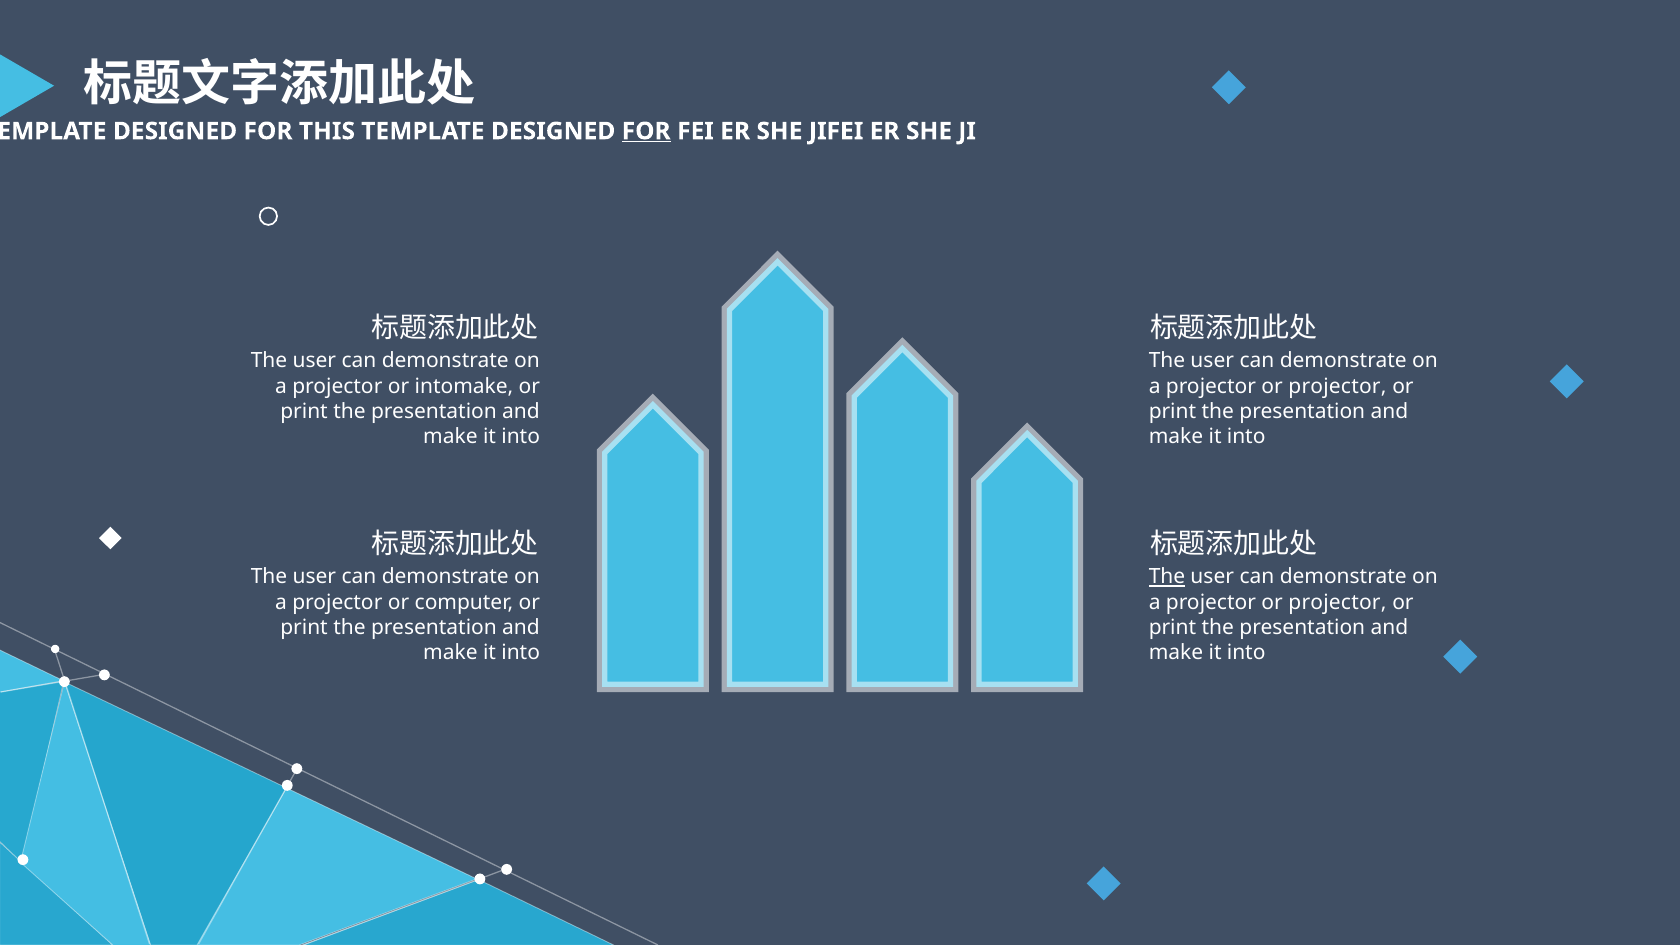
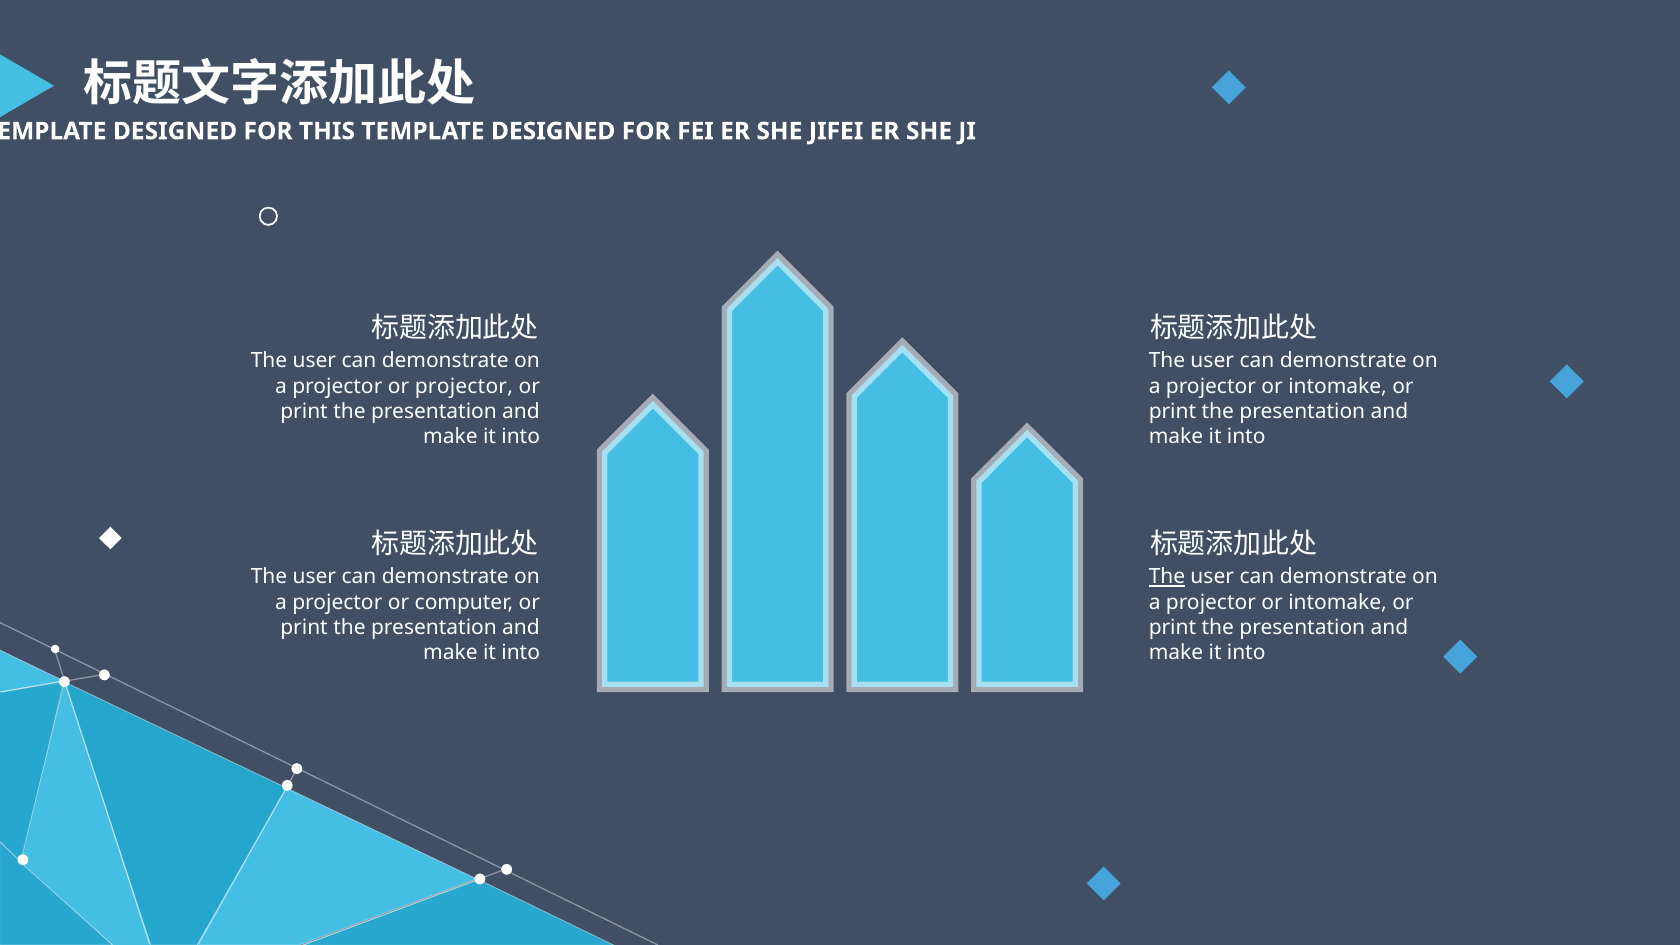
FOR at (646, 131) underline: present -> none
or intomake: intomake -> projector
projector at (1337, 386): projector -> intomake
projector at (1337, 602): projector -> intomake
